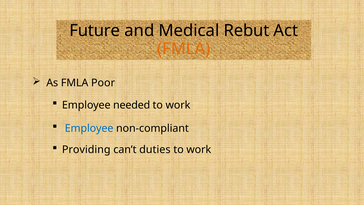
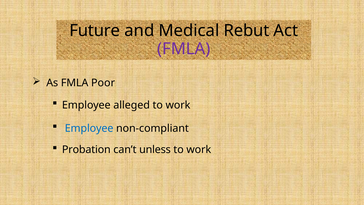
FMLA at (184, 49) colour: orange -> purple
needed: needed -> alleged
Providing: Providing -> Probation
duties: duties -> unless
